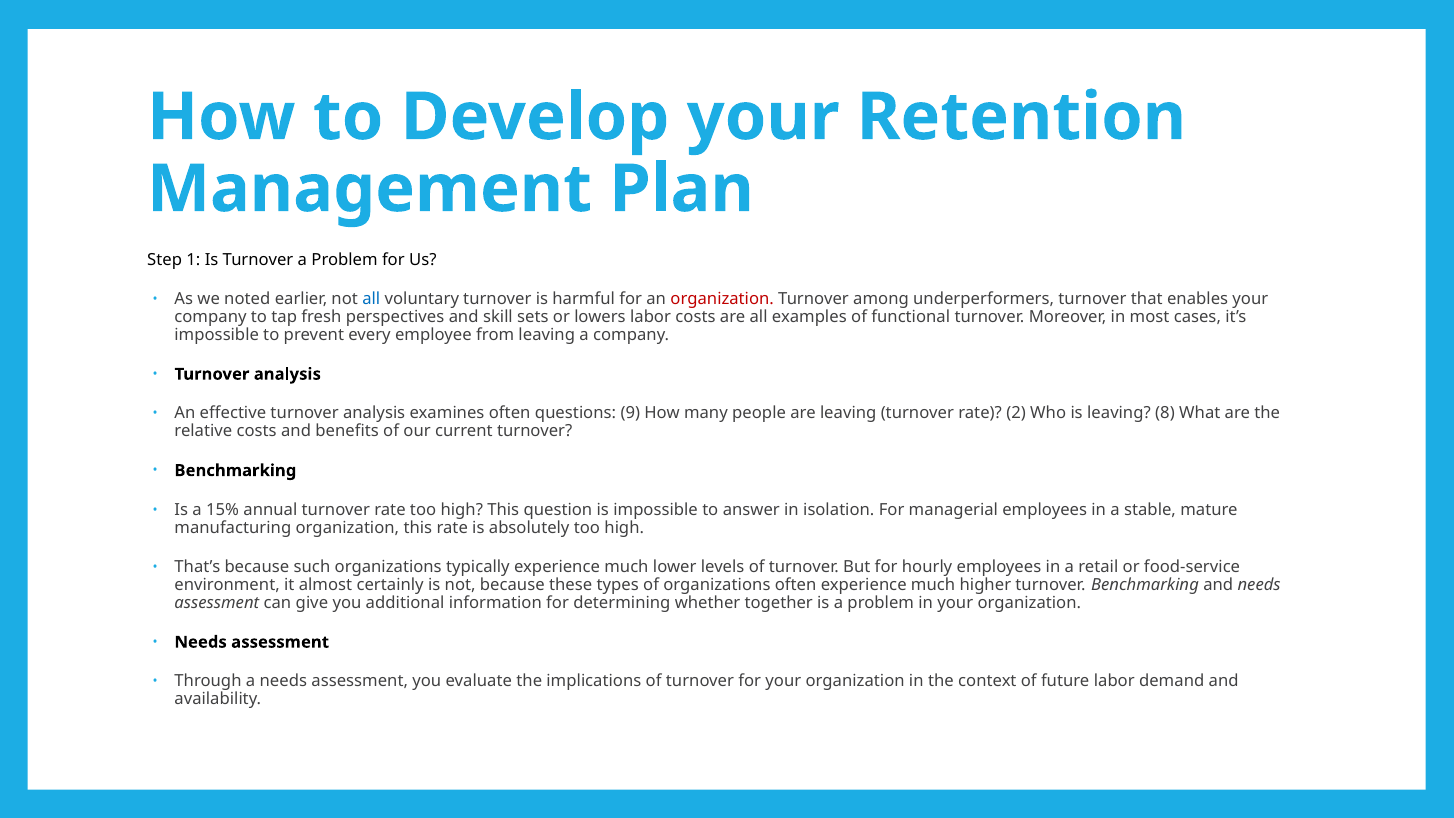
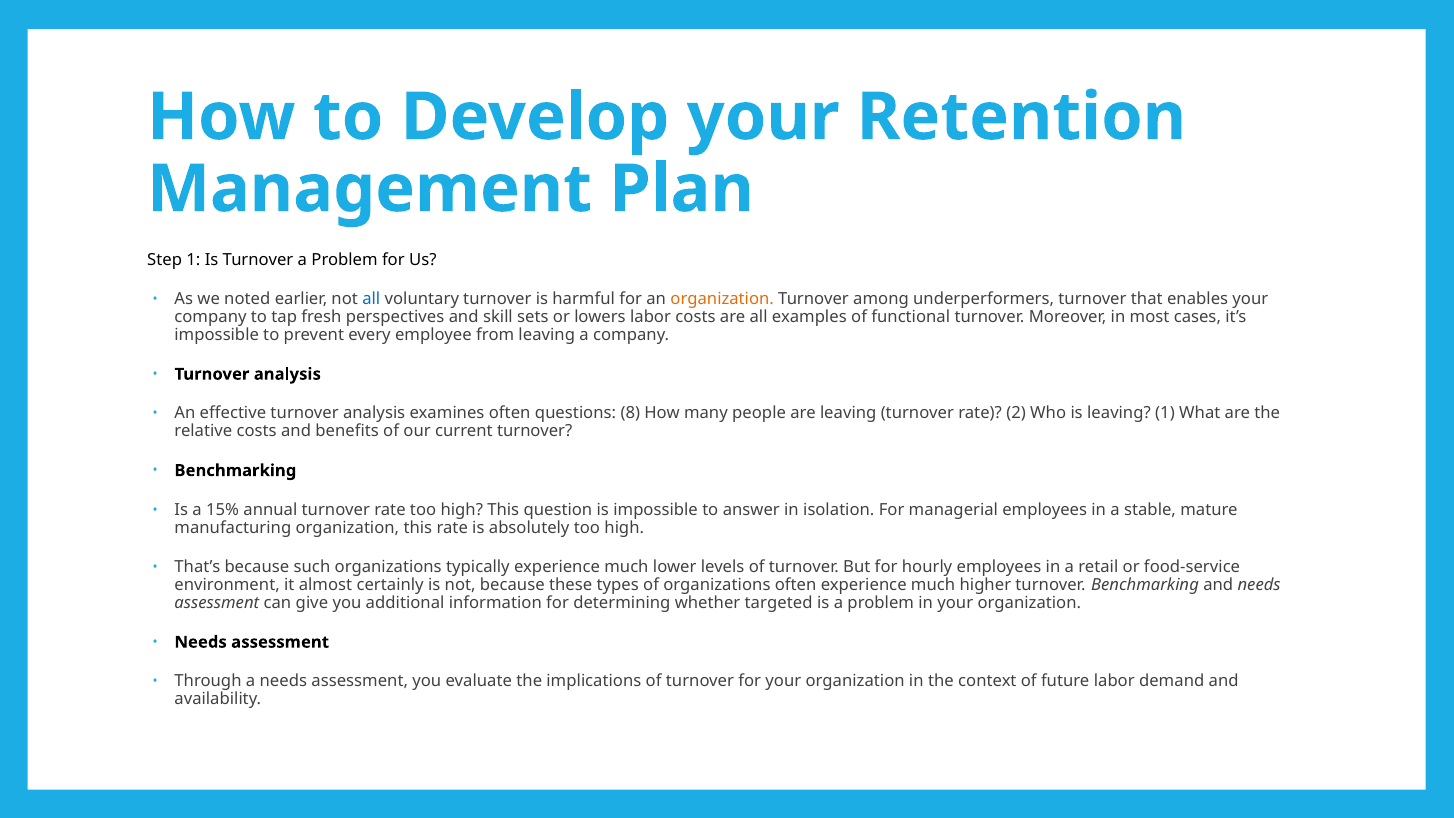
organization at (722, 299) colour: red -> orange
9: 9 -> 8
leaving 8: 8 -> 1
together: together -> targeted
